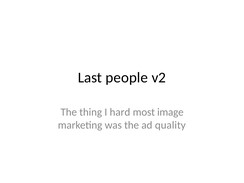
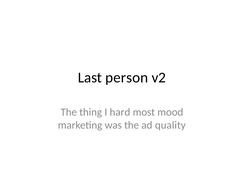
people: people -> person
image: image -> mood
